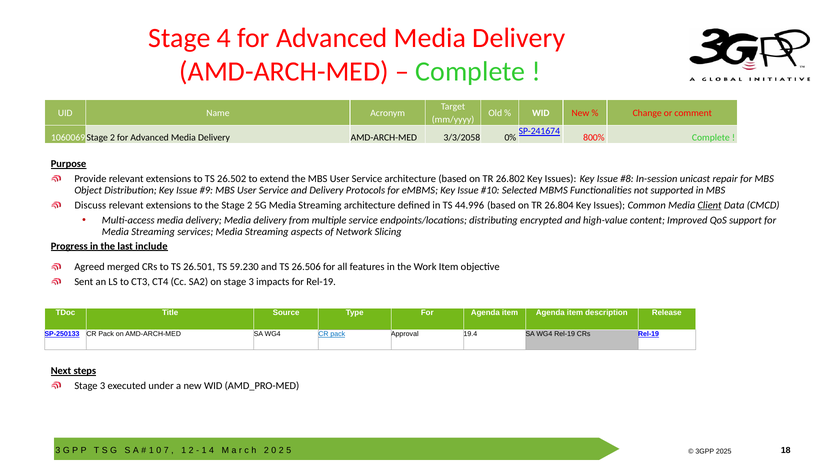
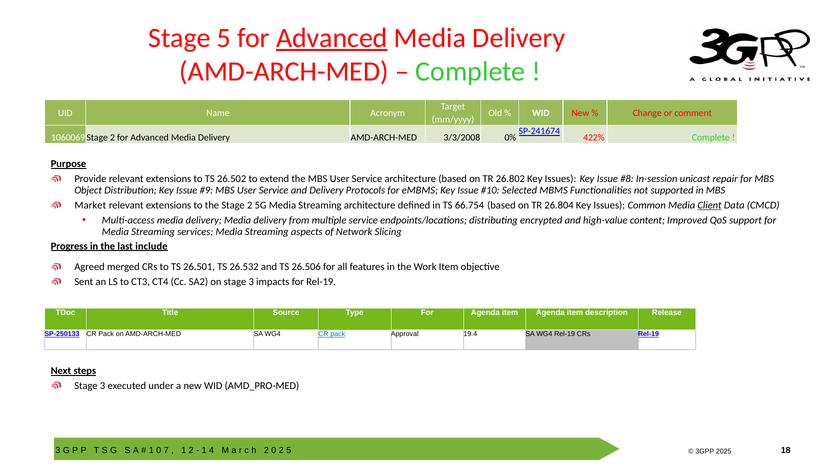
Stage 4: 4 -> 5
Advanced at (332, 38) underline: none -> present
3/3/2058: 3/3/2058 -> 3/3/2008
800%: 800% -> 422%
Discuss: Discuss -> Market
44.996: 44.996 -> 66.754
59.230: 59.230 -> 26.532
